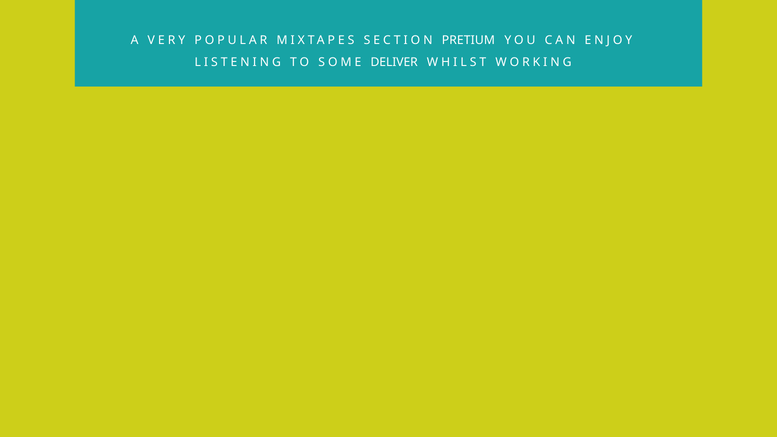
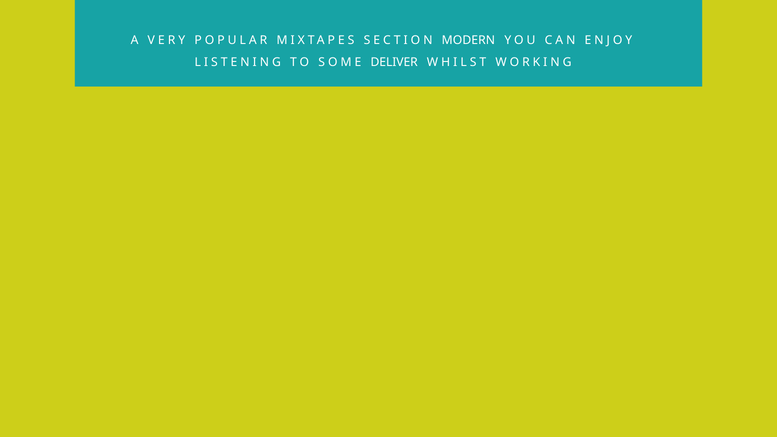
PRETIUM: PRETIUM -> MODERN
